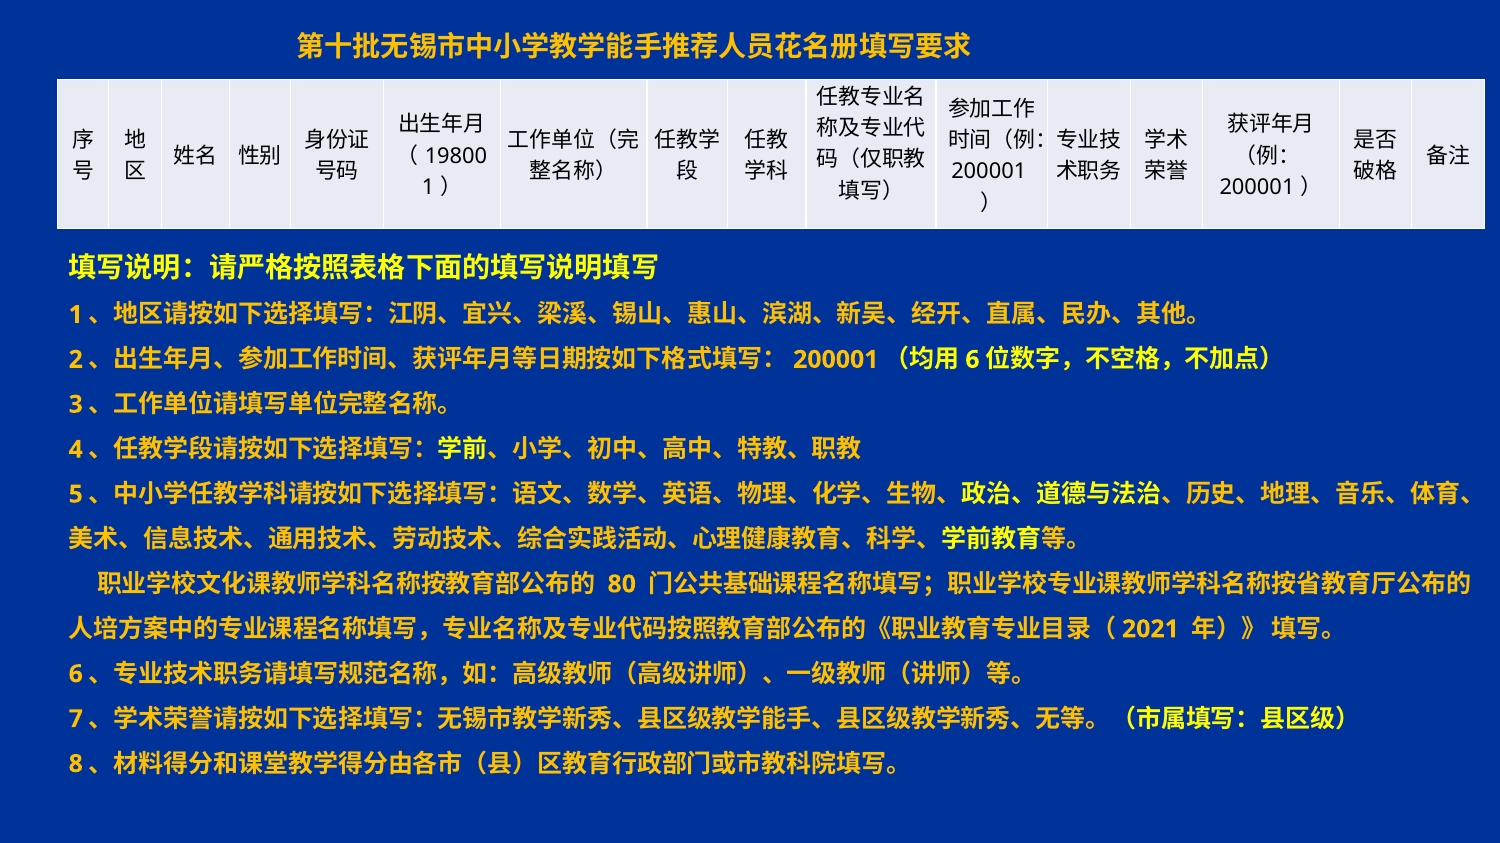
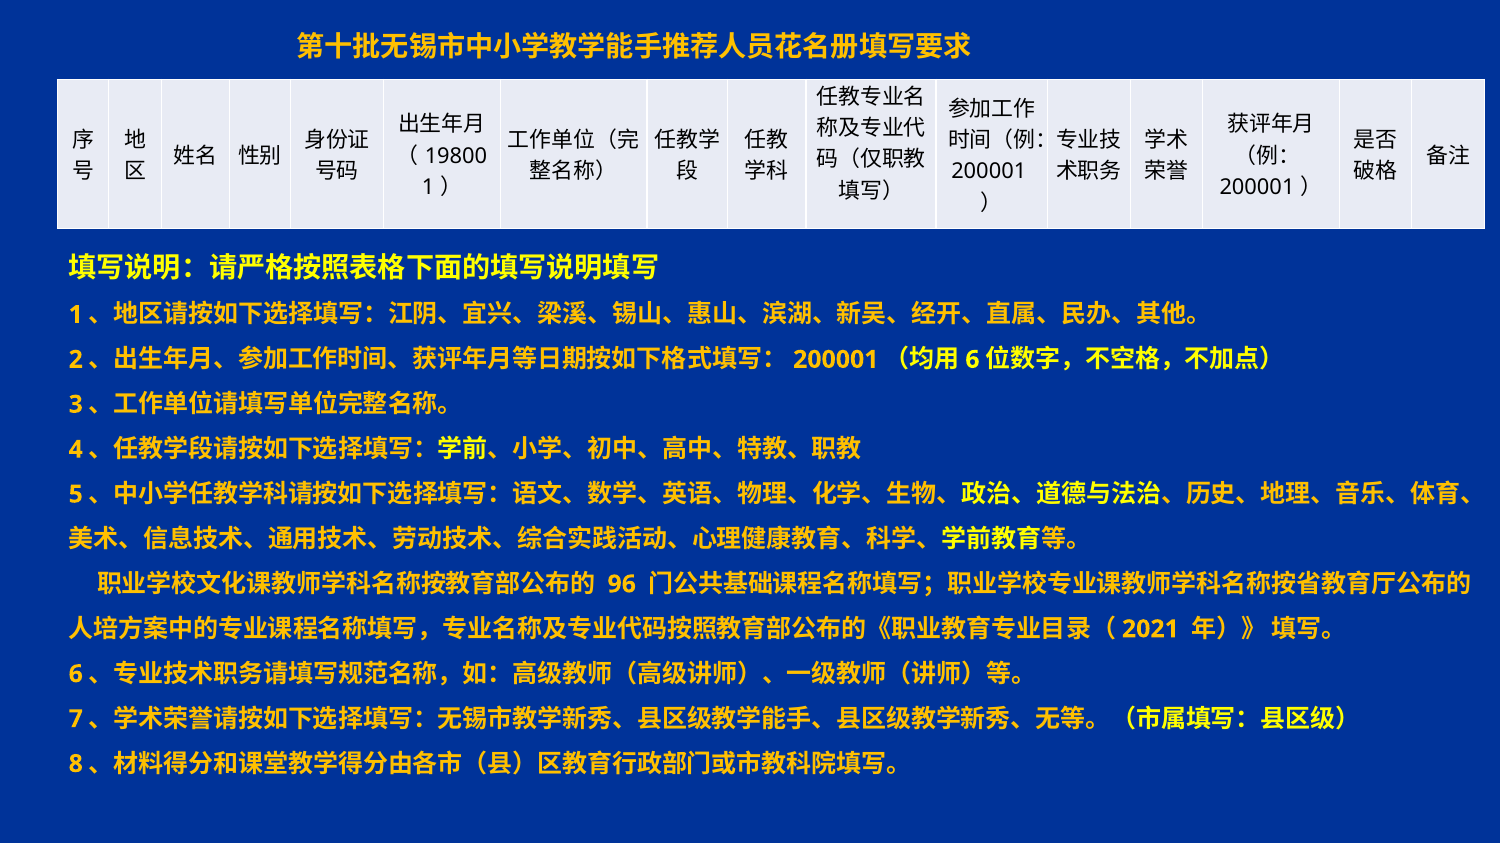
80: 80 -> 96
